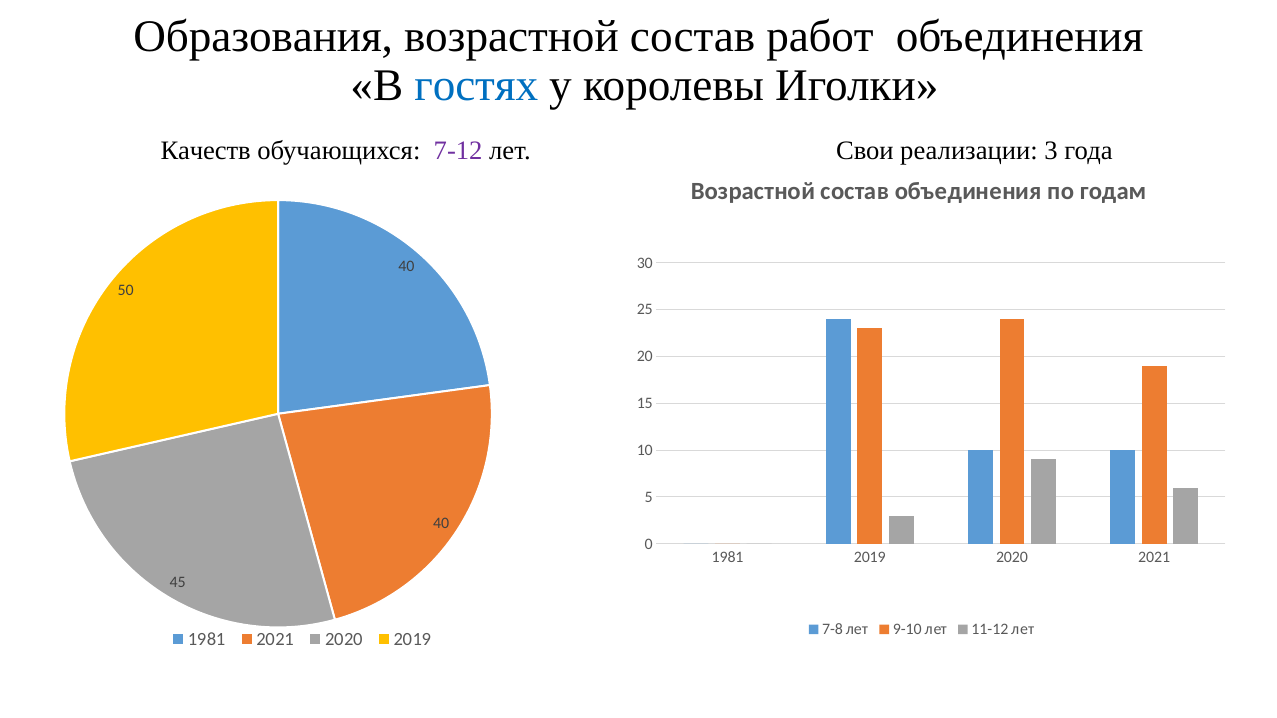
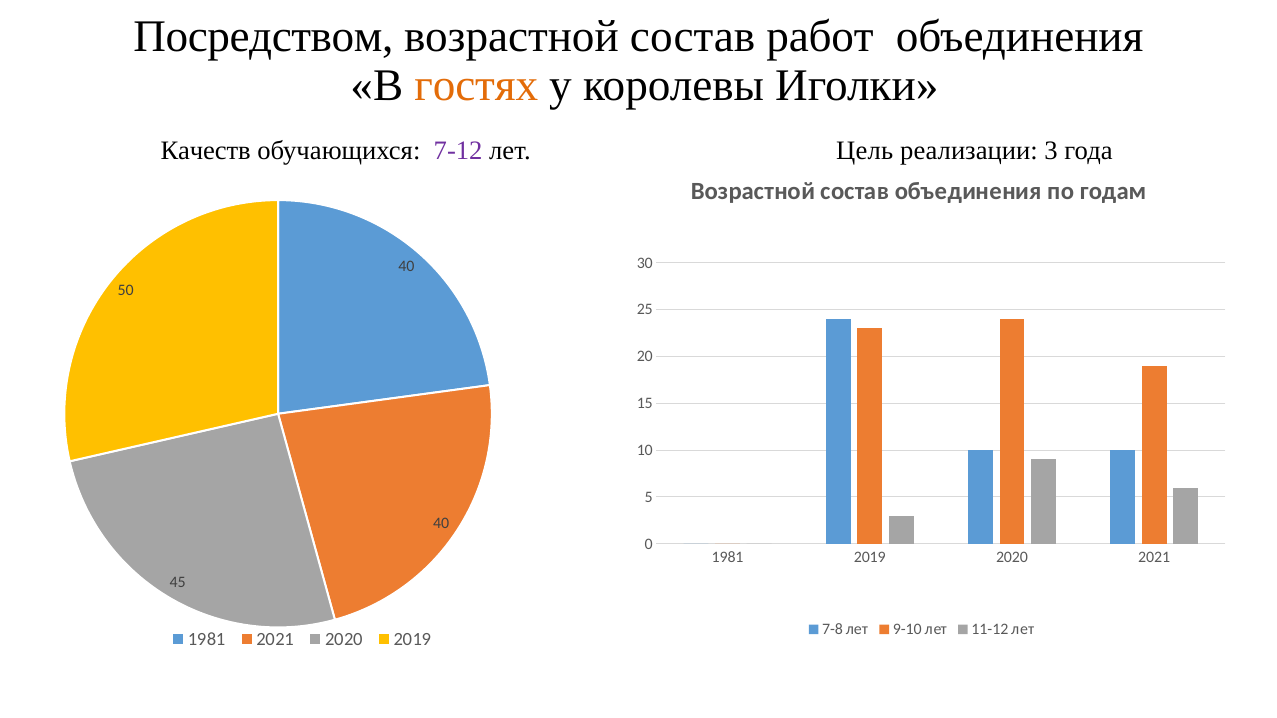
Образования: Образования -> Посредством
гостях colour: blue -> orange
Свои: Свои -> Цель
